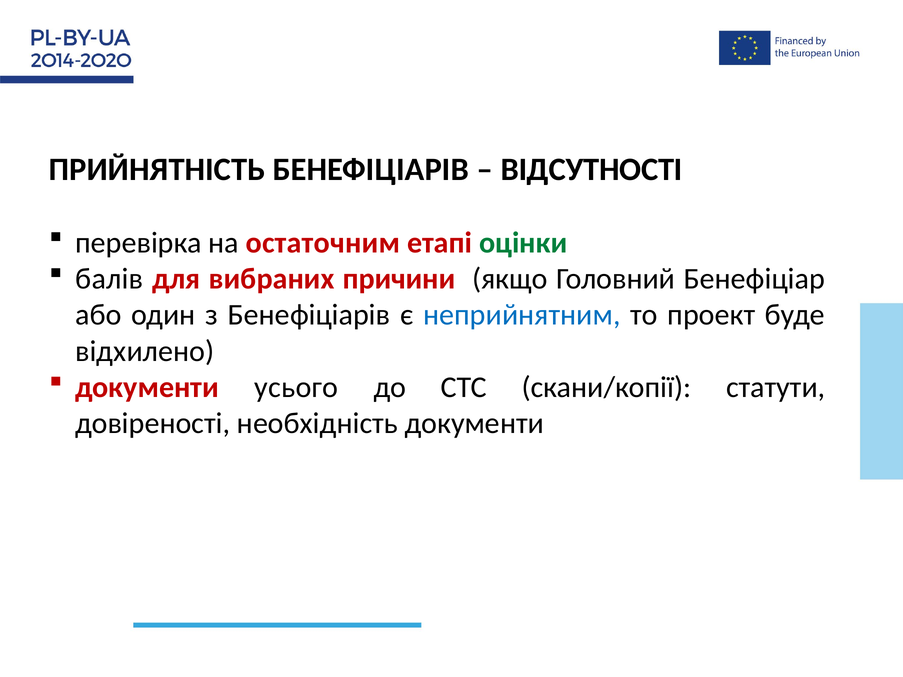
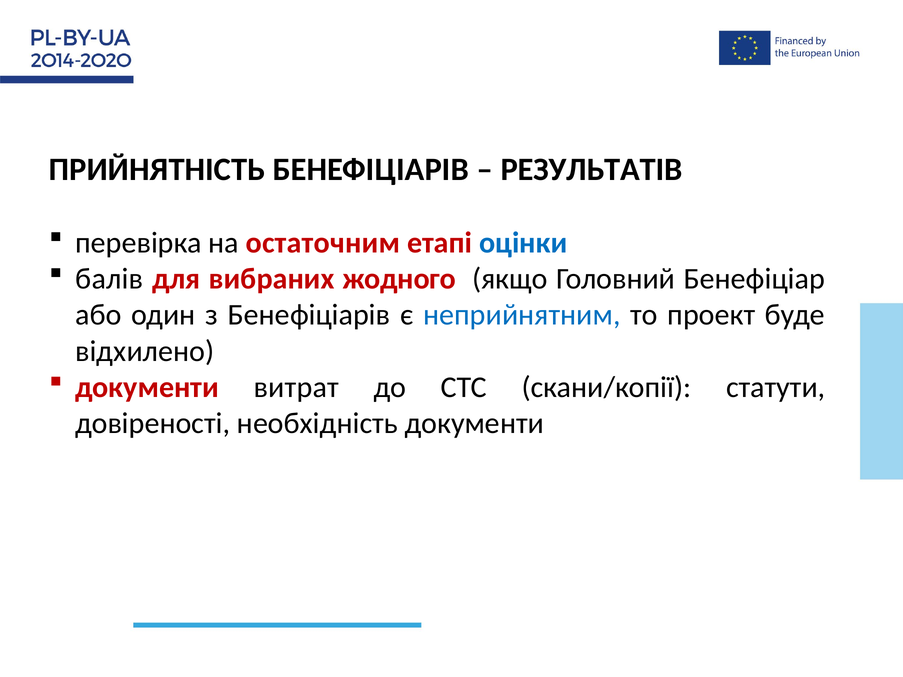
ВІДСУТНОСТІ: ВІДСУТНОСТІ -> РЕЗУЛЬТАТІВ
оцінки colour: green -> blue
причини: причини -> жодного
усього: усього -> витрат
